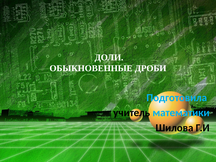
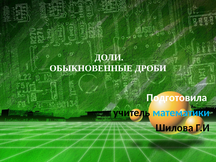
Подготовила colour: light blue -> white
